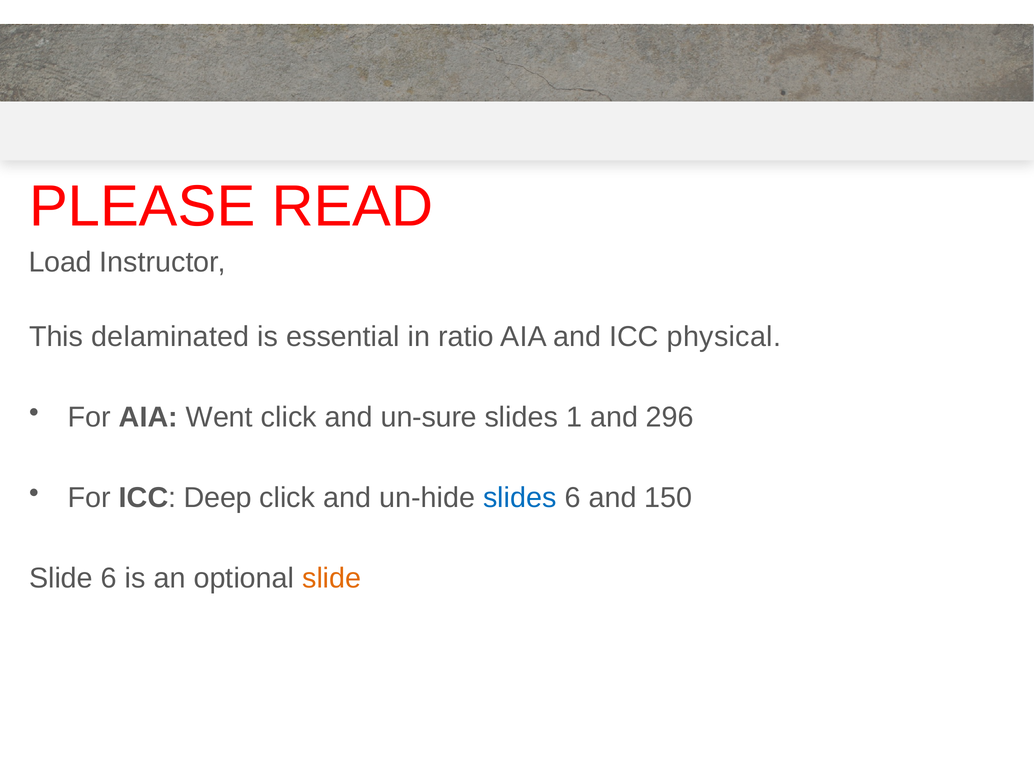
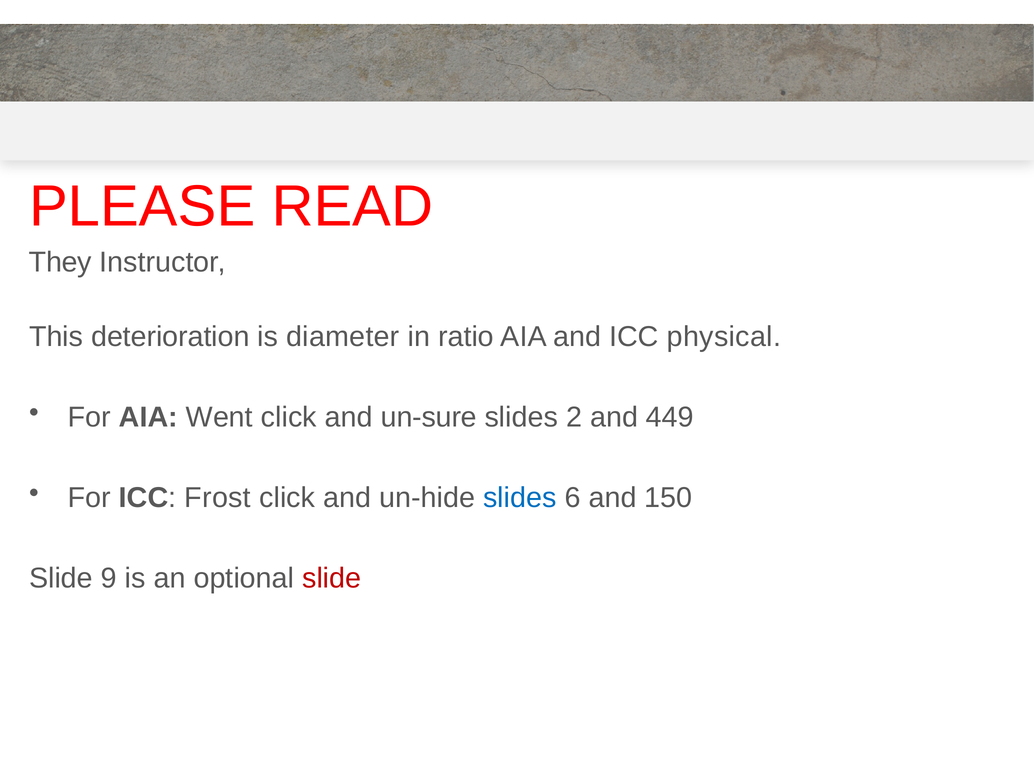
Load: Load -> They
delaminated: delaminated -> deterioration
essential: essential -> diameter
1: 1 -> 2
296: 296 -> 449
Deep: Deep -> Frost
Slide 6: 6 -> 9
slide at (332, 578) colour: orange -> red
